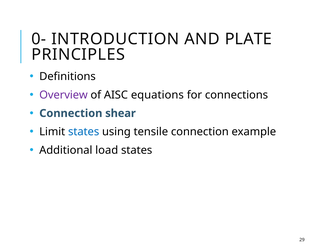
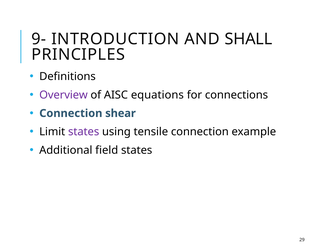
0-: 0- -> 9-
PLATE: PLATE -> SHALL
states at (84, 132) colour: blue -> purple
load: load -> field
